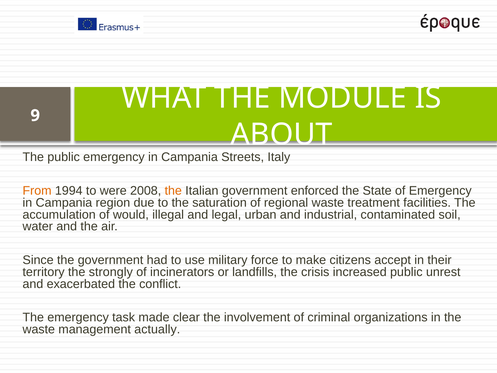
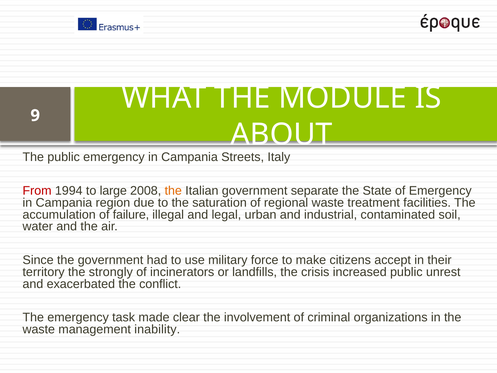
From colour: orange -> red
were: were -> large
enforced: enforced -> separate
would: would -> failure
actually: actually -> inability
